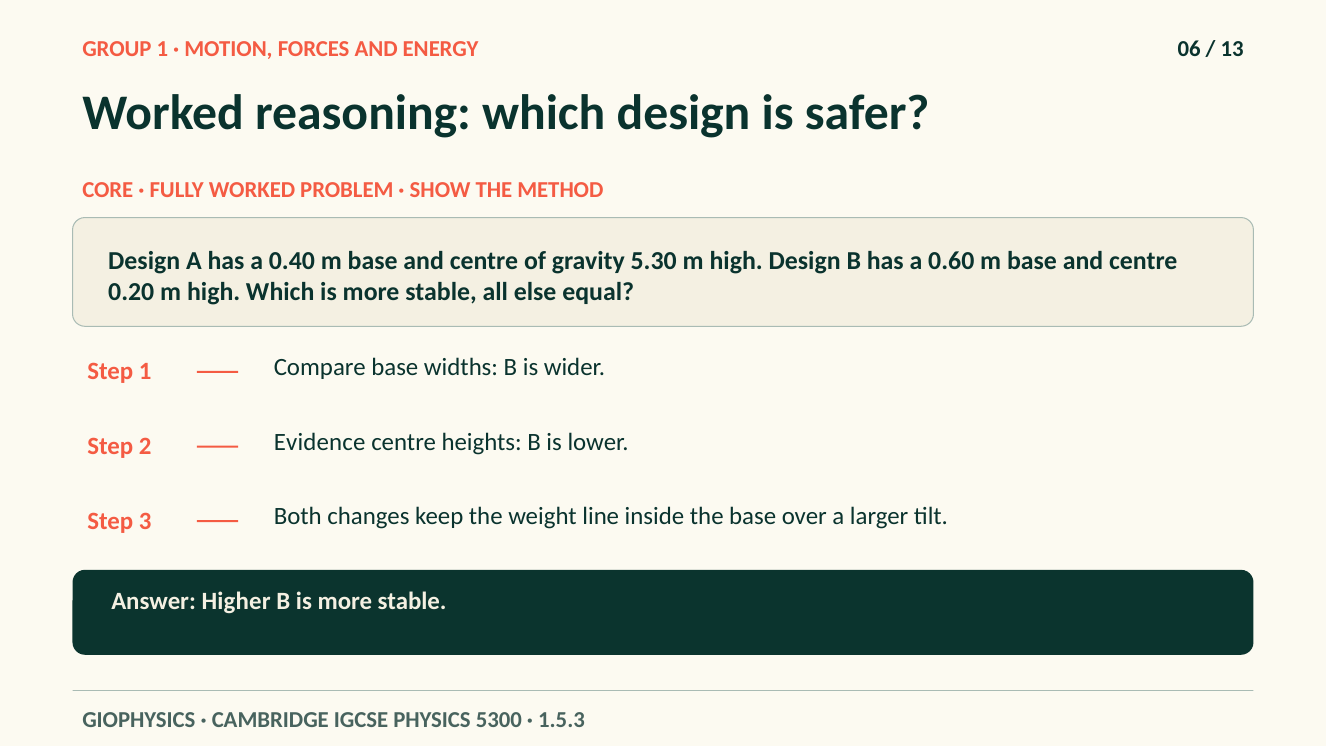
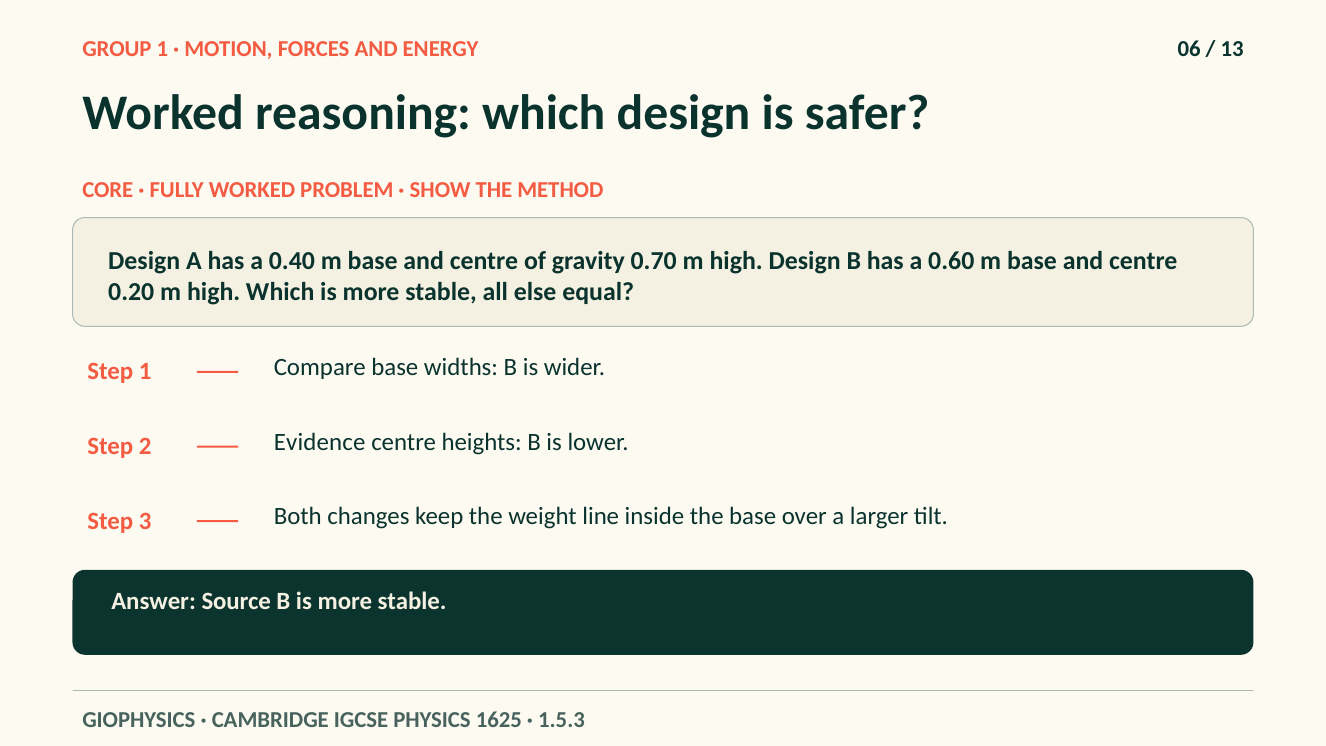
5.30: 5.30 -> 0.70
Higher: Higher -> Source
5300: 5300 -> 1625
